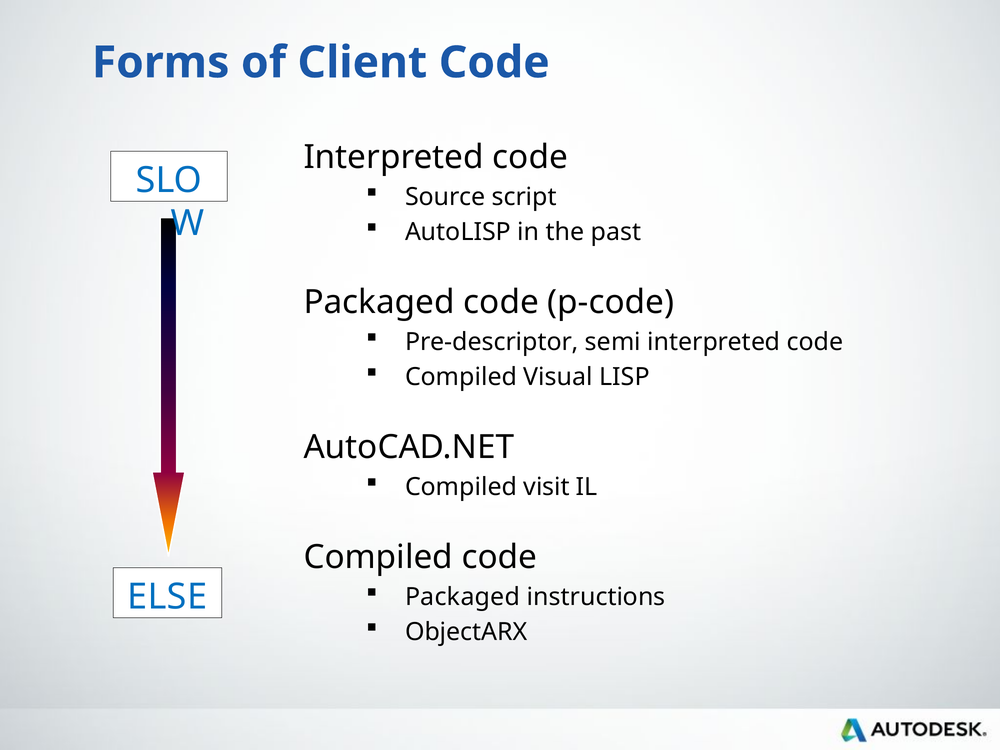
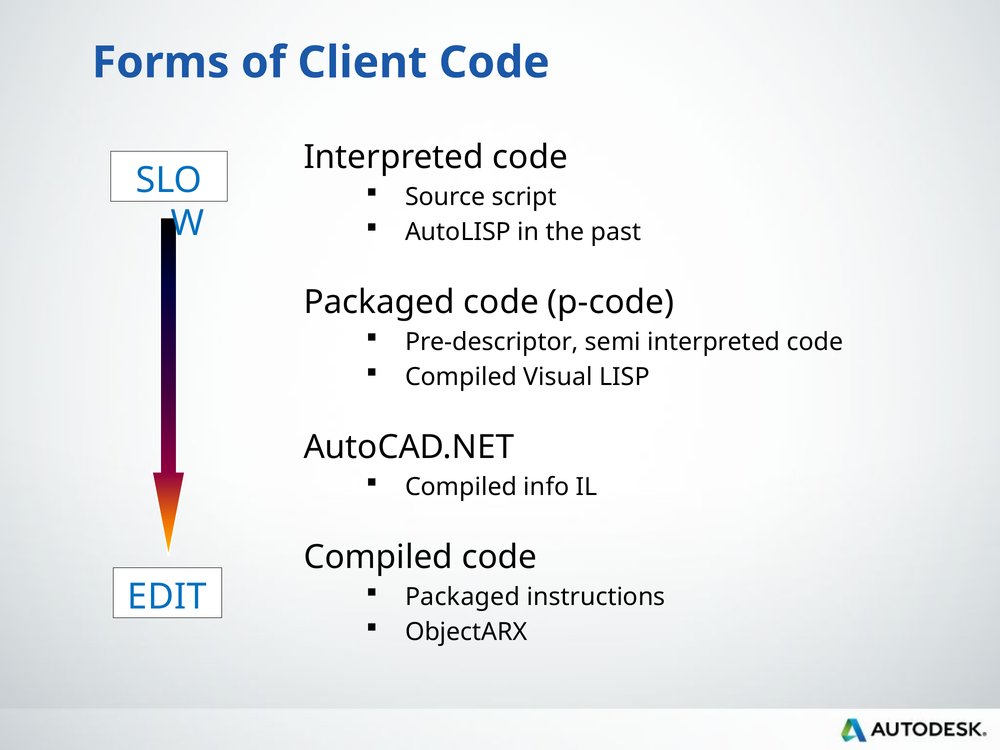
visit: visit -> info
ELSE: ELSE -> EDIT
